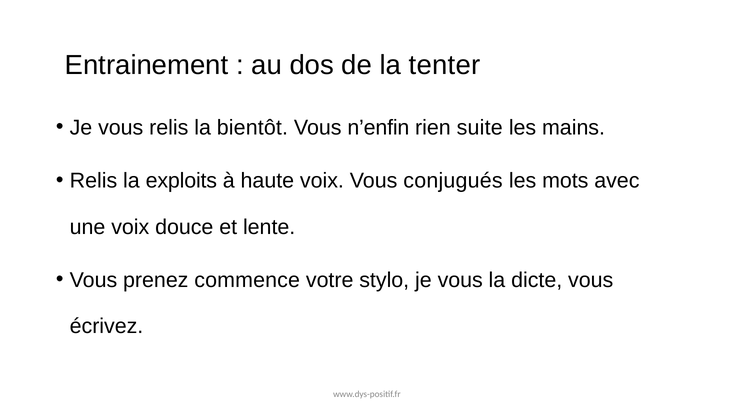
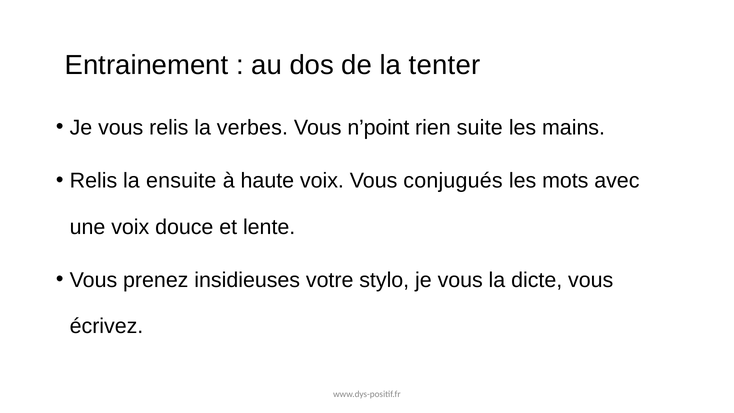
bientôt: bientôt -> verbes
n’enfin: n’enfin -> n’point
exploits: exploits -> ensuite
commence: commence -> insidieuses
